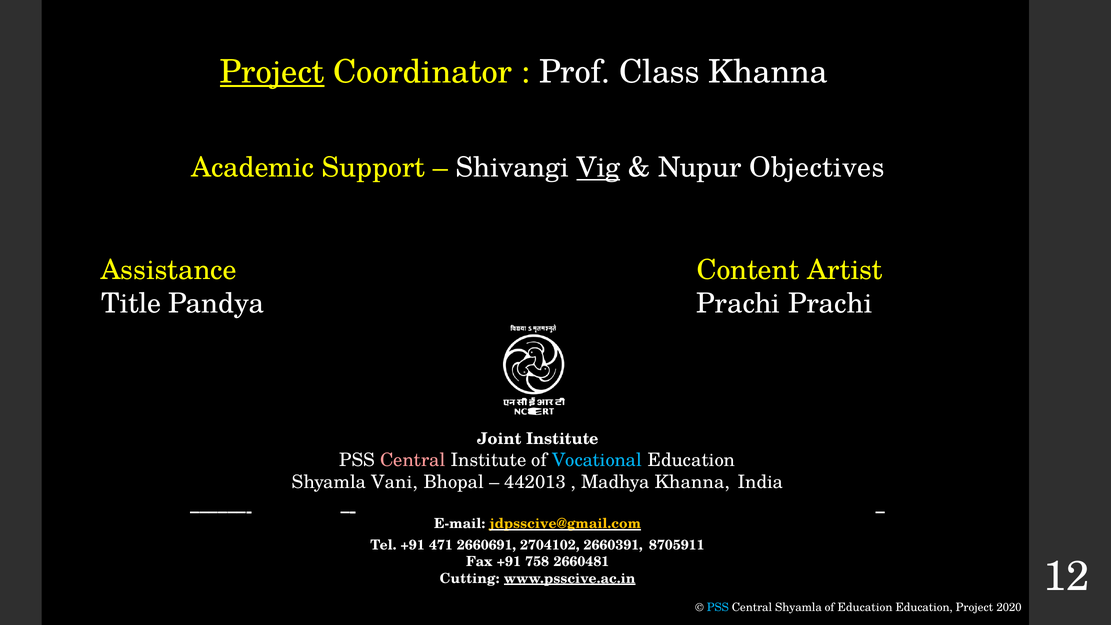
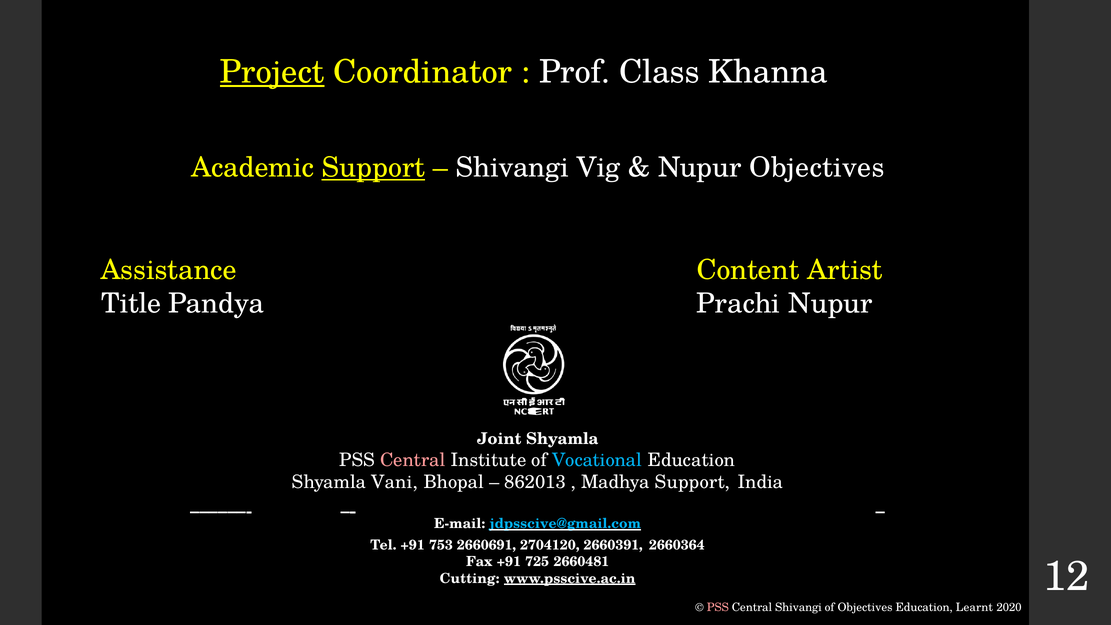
Support at (373, 168) underline: none -> present
Vig underline: present -> none
Prachi Prachi: Prachi -> Nupur
Joint Institute: Institute -> Shyamla
442013: 442013 -> 862013
Madhya Khanna: Khanna -> Support
jdpsscive@gmail.com colour: yellow -> light blue
471: 471 -> 753
2704102: 2704102 -> 2704120
8705911: 8705911 -> 2660364
758: 758 -> 725
PSS at (718, 607) colour: light blue -> pink
Central Shyamla: Shyamla -> Shivangi
of Education: Education -> Objectives
Education Project: Project -> Learnt
